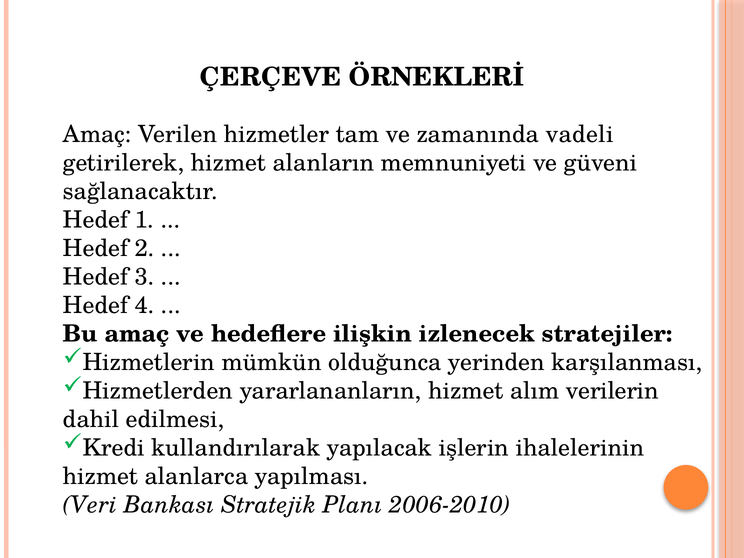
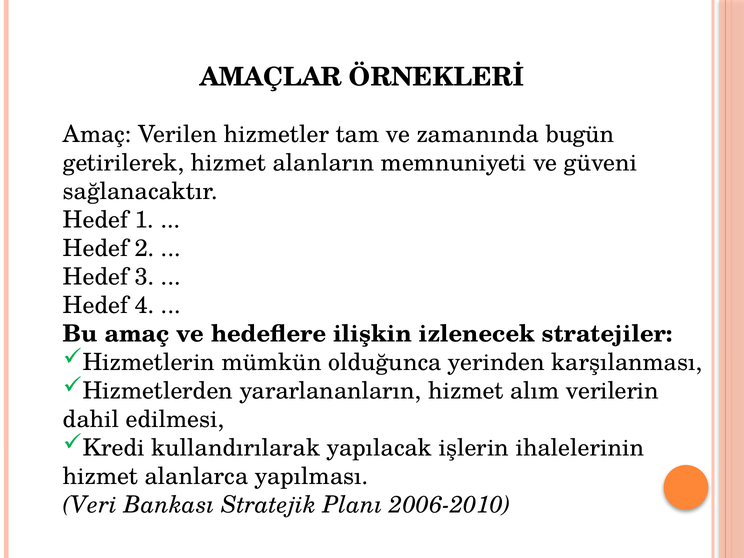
ÇERÇEVE: ÇERÇEVE -> AMAÇLAR
vadeli: vadeli -> bugün
